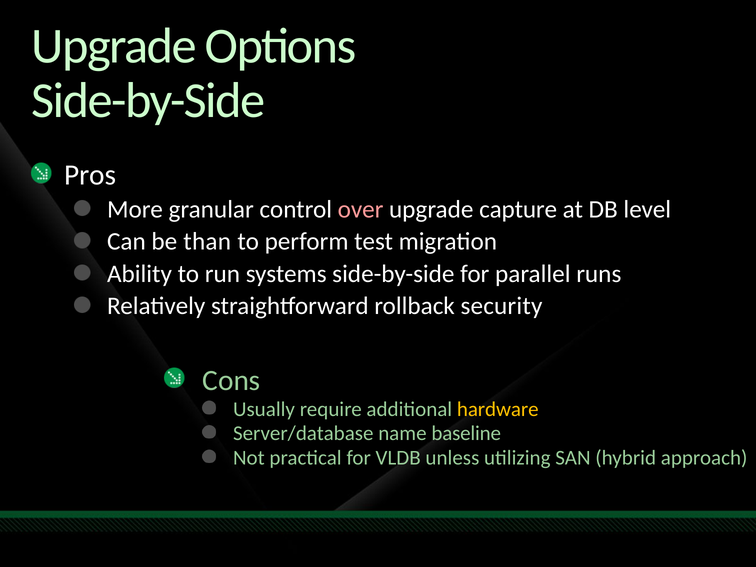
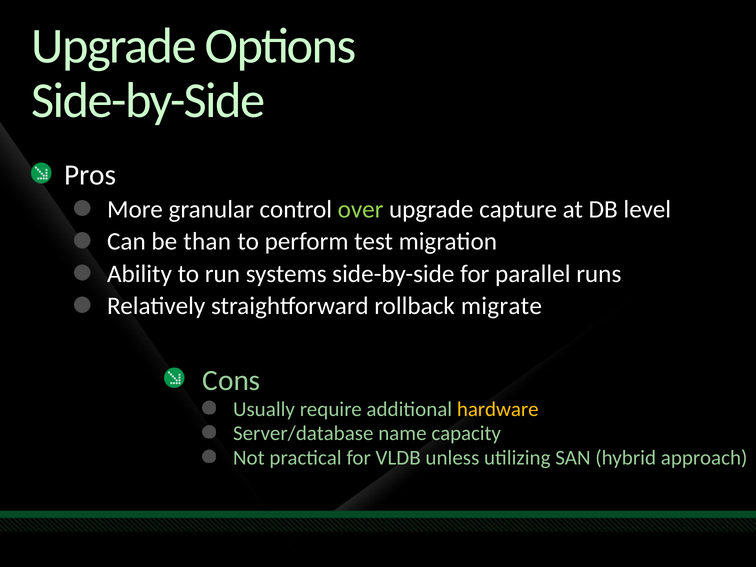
over colour: pink -> light green
security: security -> migrate
baseline: baseline -> capacity
